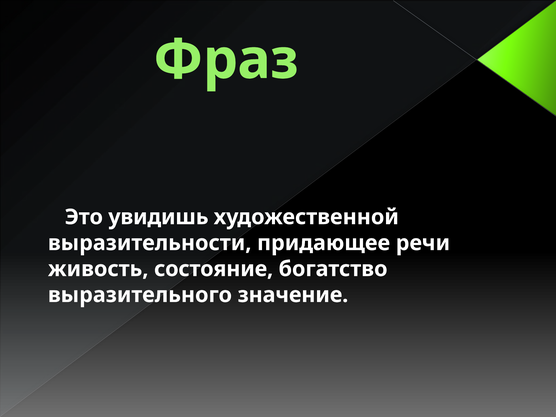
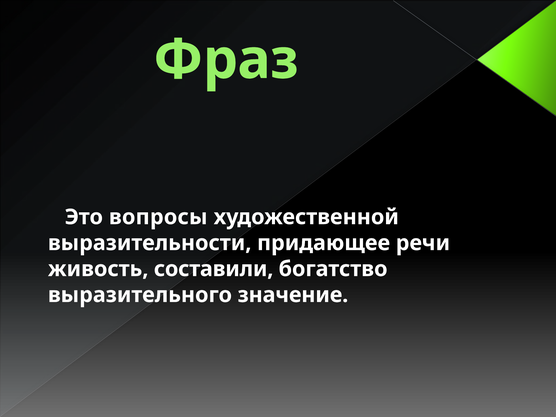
увидишь: увидишь -> вопросы
состояние: состояние -> составили
